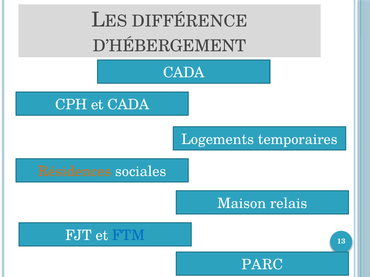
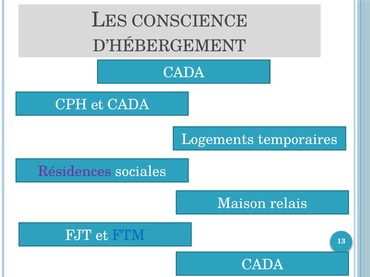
DIFFÉRENCE: DIFFÉRENCE -> CONSCIENCE
Résidences colour: orange -> purple
PARC at (262, 265): PARC -> CADA
